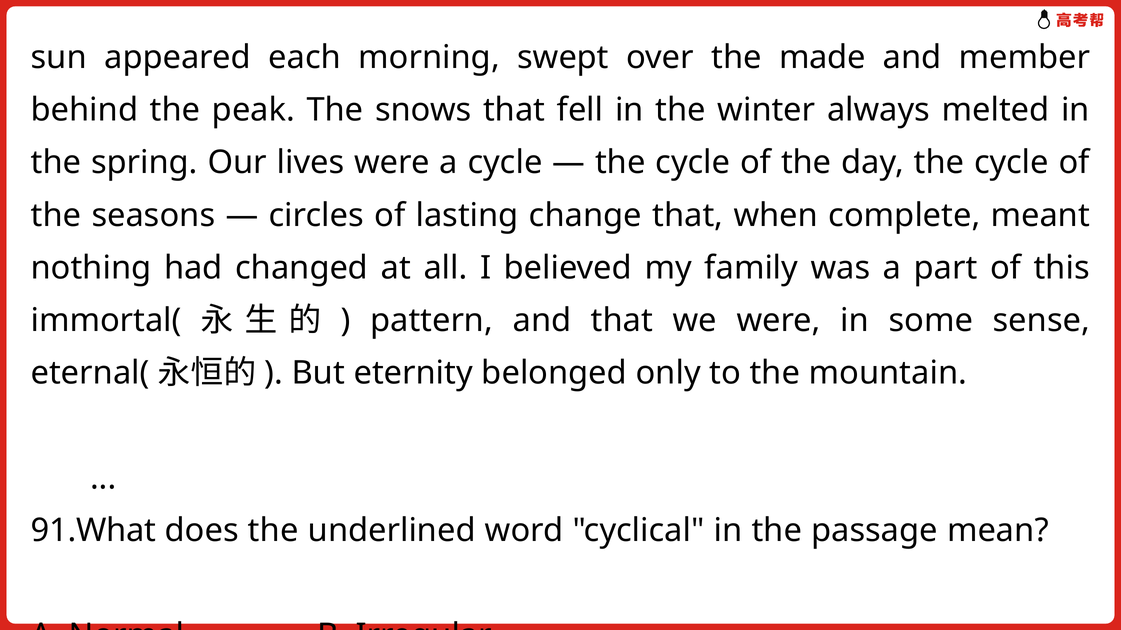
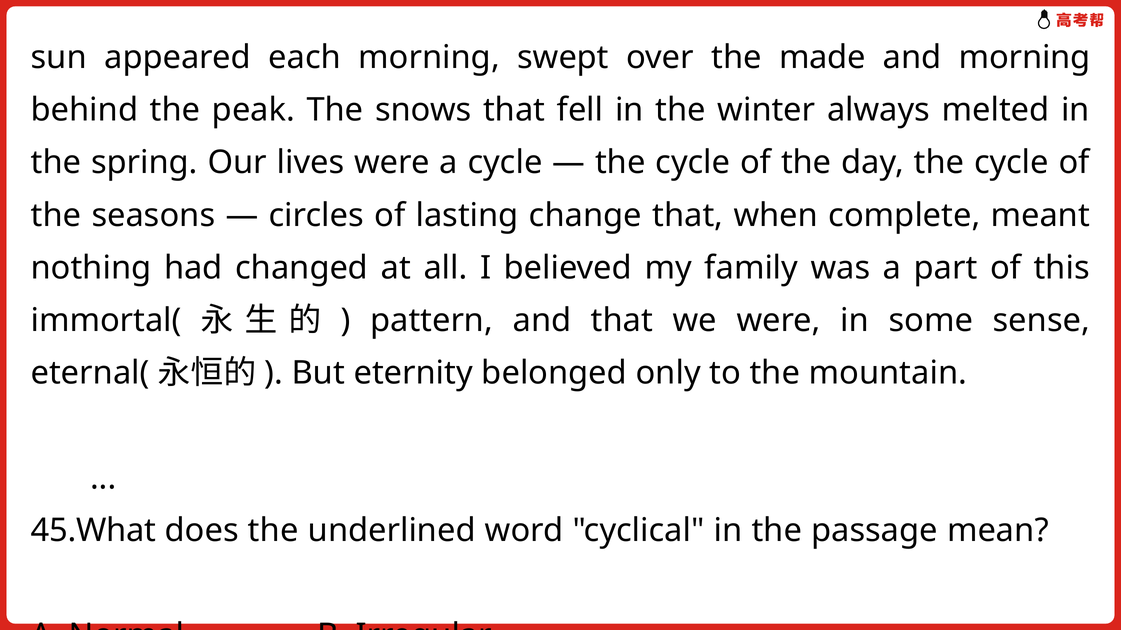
and member: member -> morning
91.What: 91.What -> 45.What
